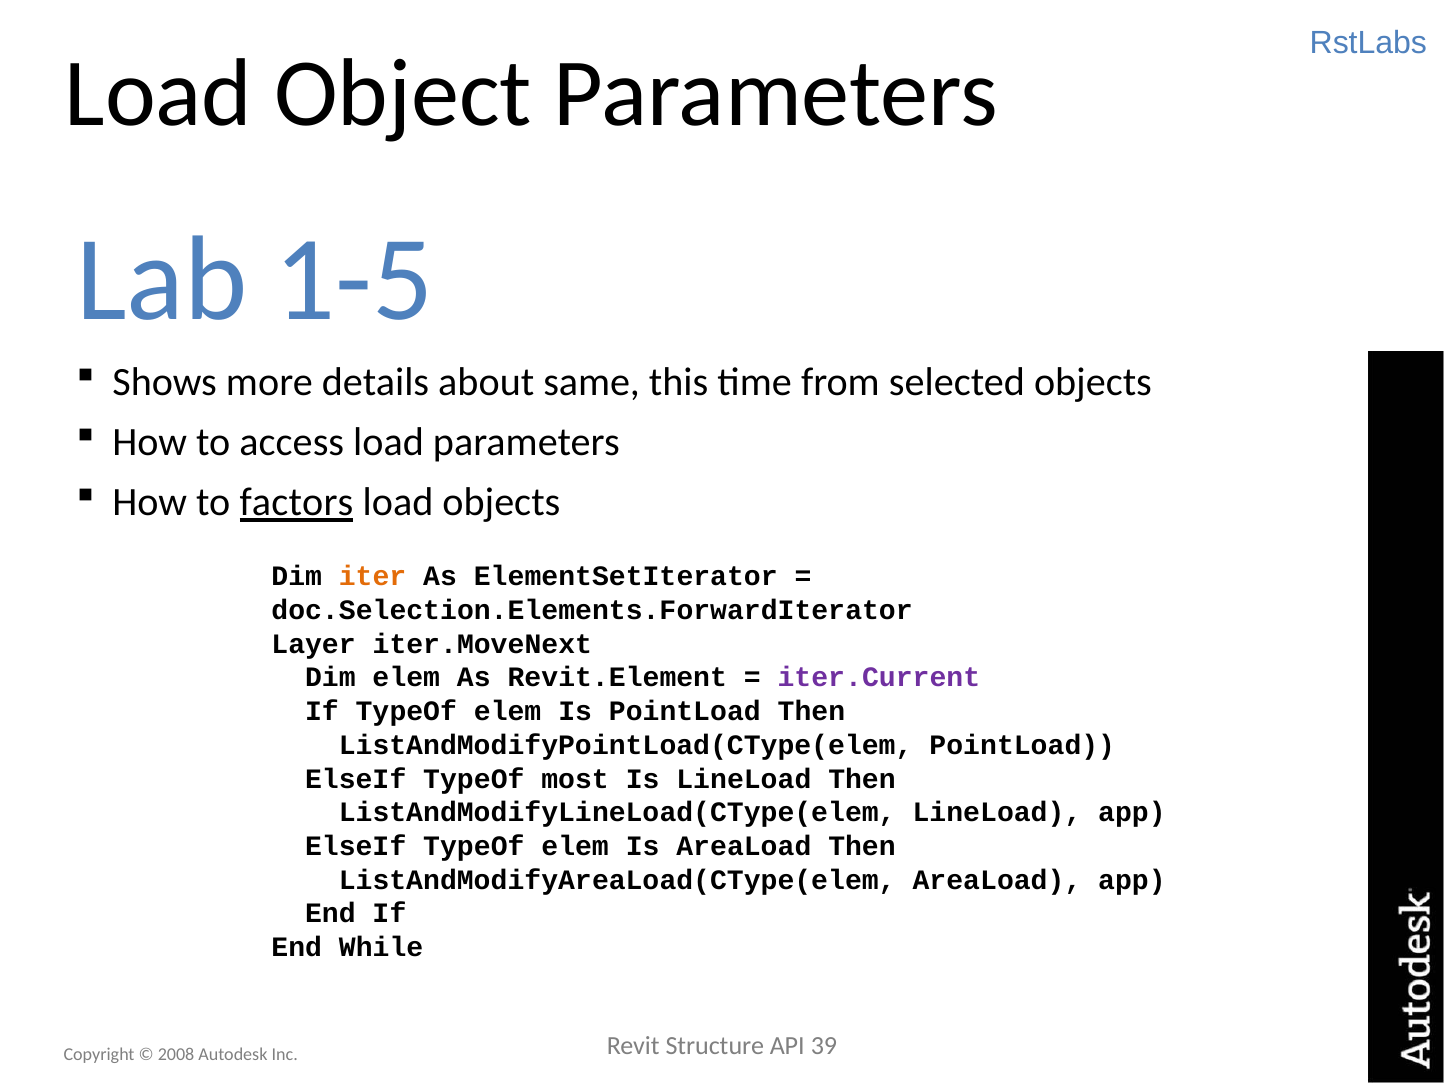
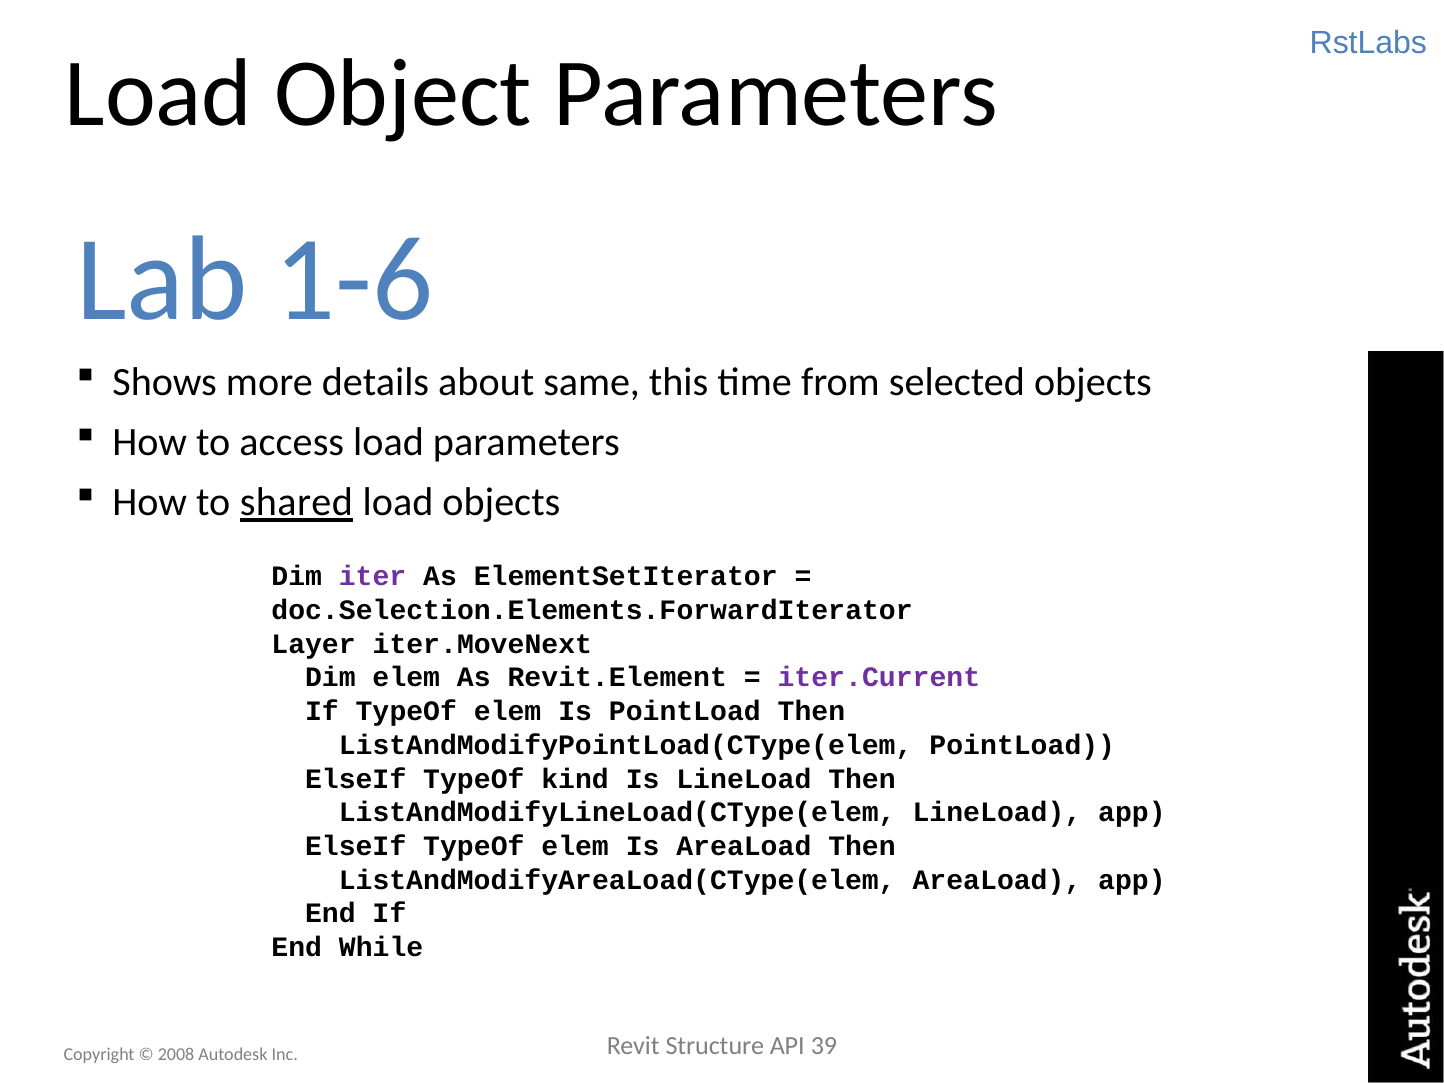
1-5: 1-5 -> 1-6
factors: factors -> shared
iter colour: orange -> purple
most: most -> kind
